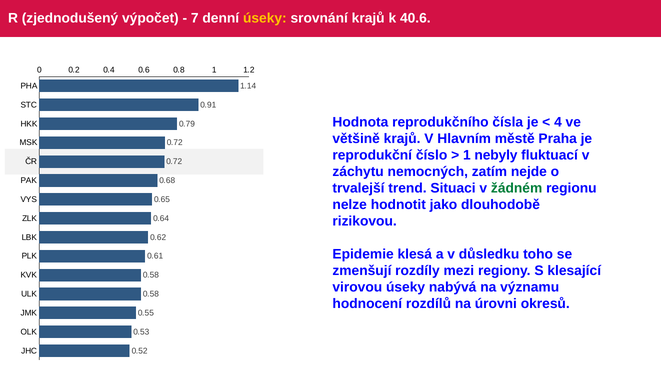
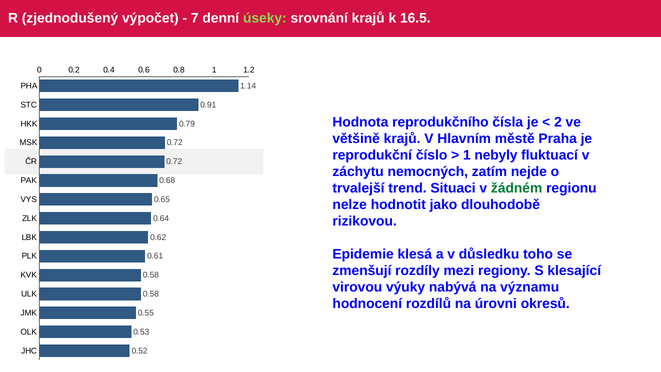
úseky at (265, 18) colour: yellow -> light green
40.6: 40.6 -> 16.5
4: 4 -> 2
virovou úseky: úseky -> výuky
